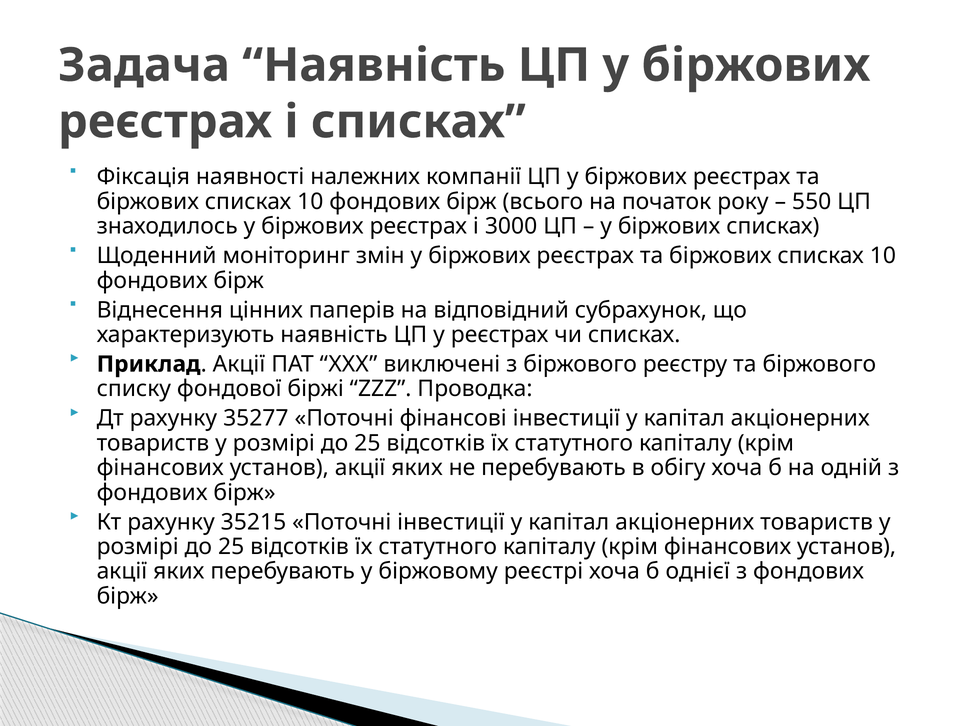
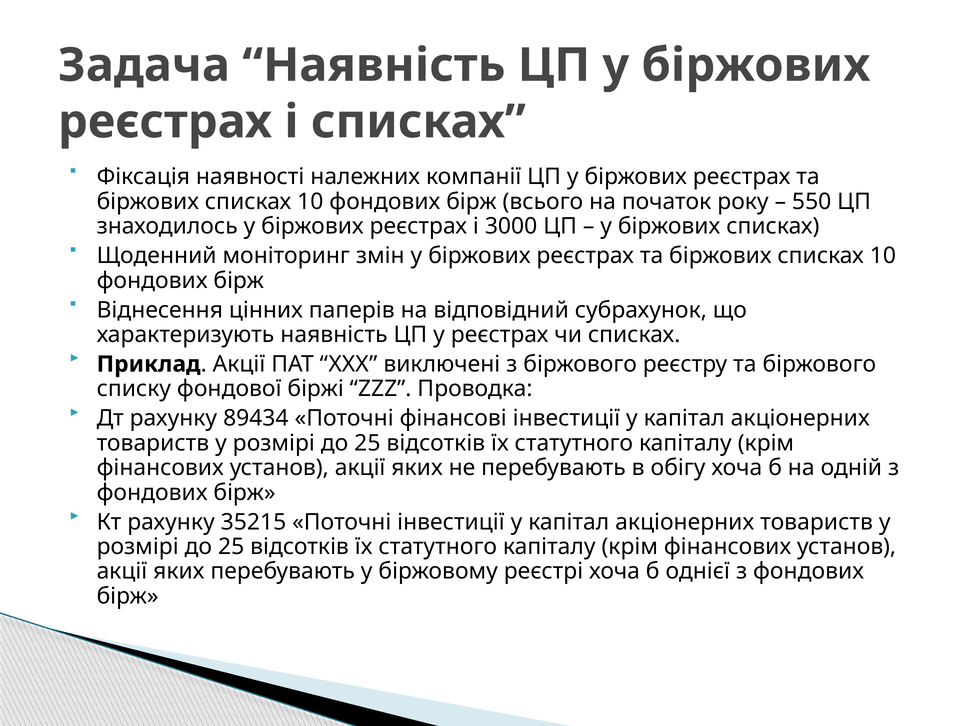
35277: 35277 -> 89434
